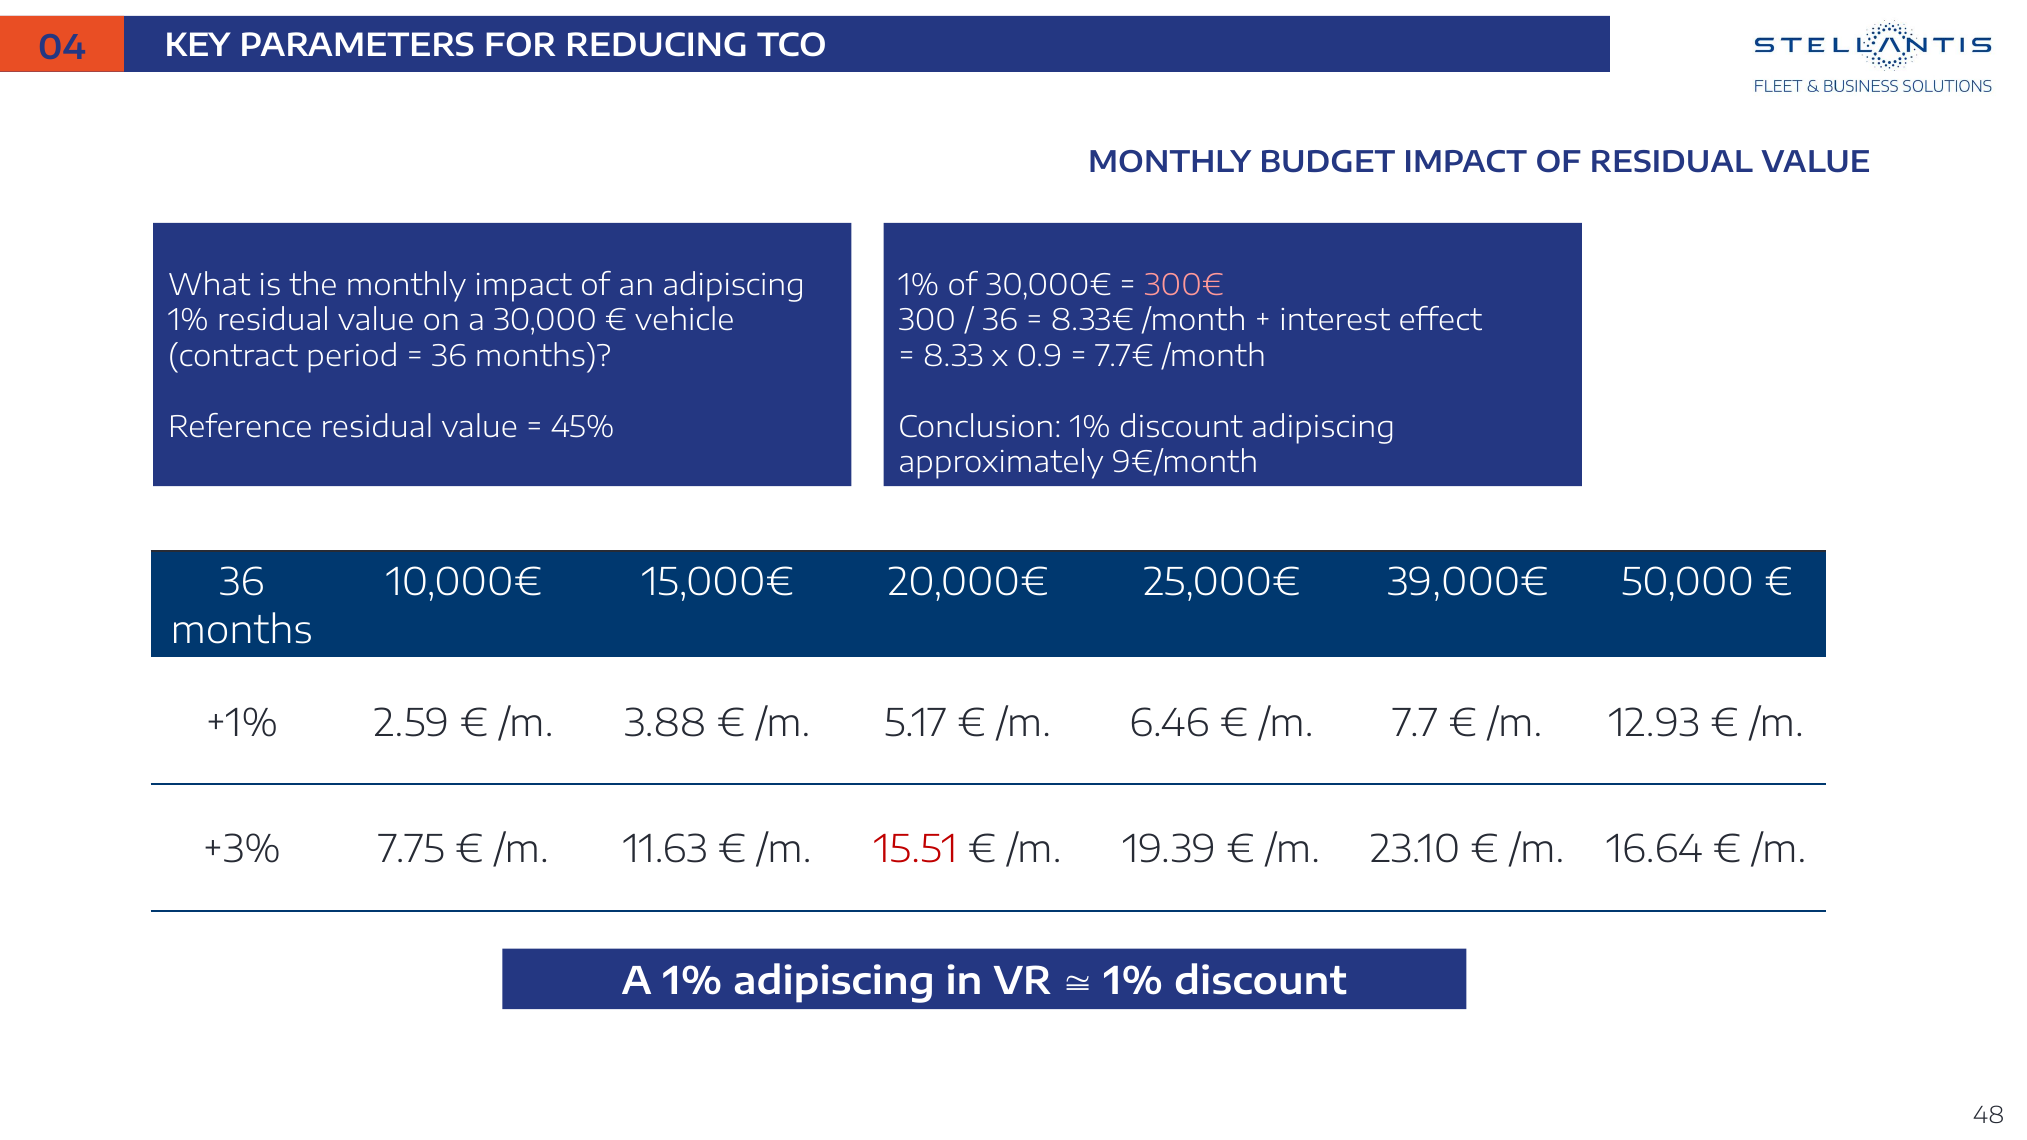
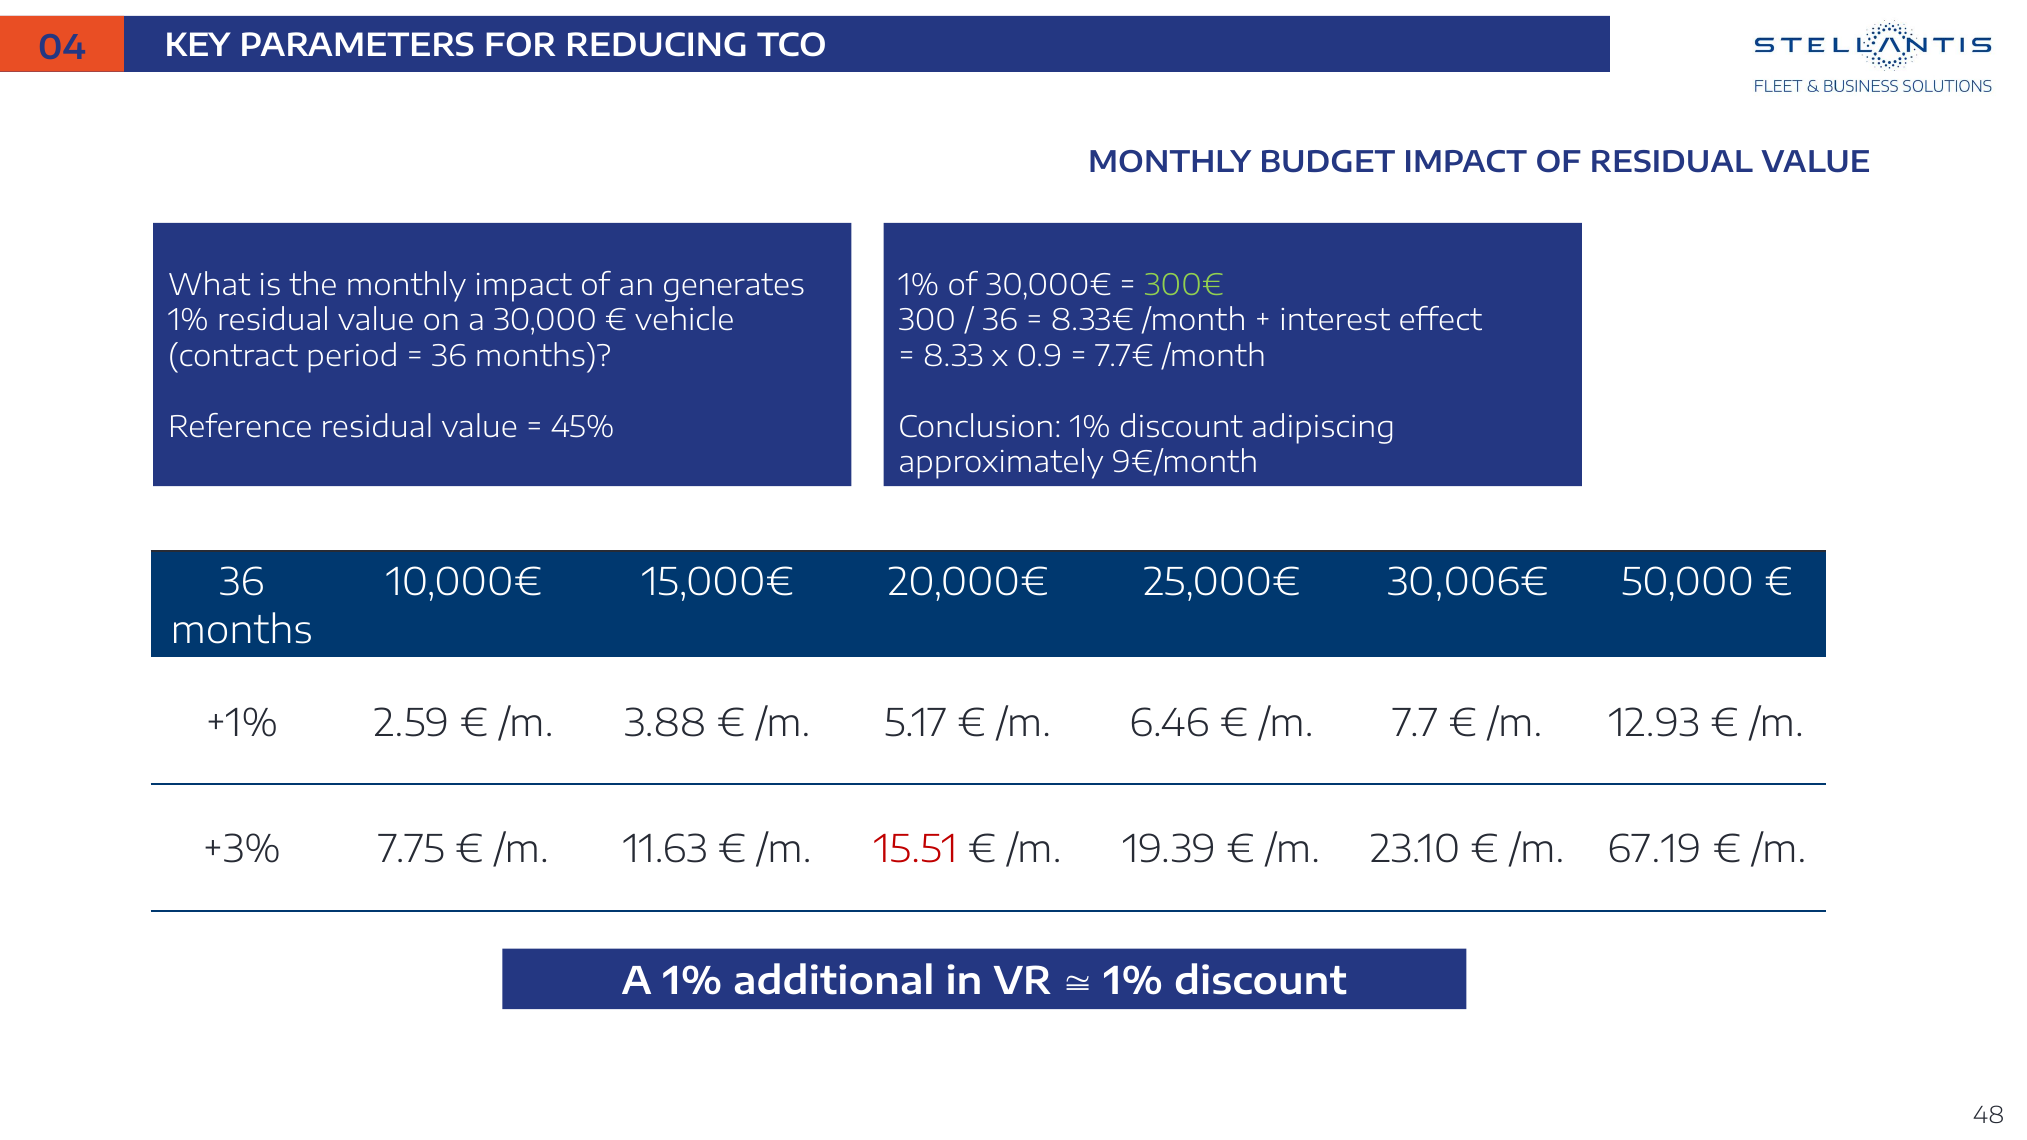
an adipiscing: adipiscing -> generates
300€ colour: pink -> light green
39,000€: 39,000€ -> 30,006€
16.64: 16.64 -> 67.19
1% adipiscing: adipiscing -> additional
